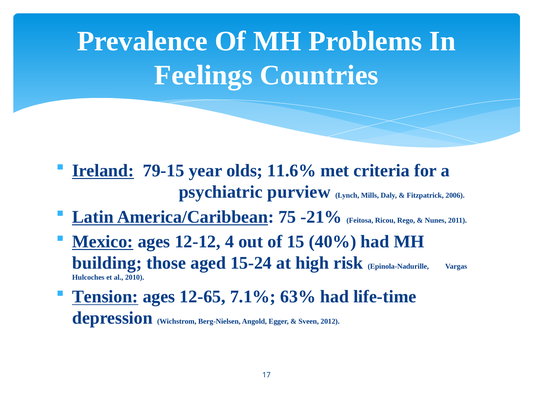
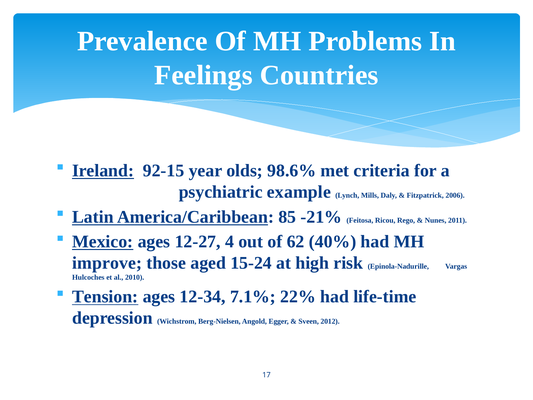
79-15: 79-15 -> 92-15
11.6%: 11.6% -> 98.6%
purview: purview -> example
75: 75 -> 85
12-12: 12-12 -> 12-27
15: 15 -> 62
building: building -> improve
12-65: 12-65 -> 12-34
63%: 63% -> 22%
